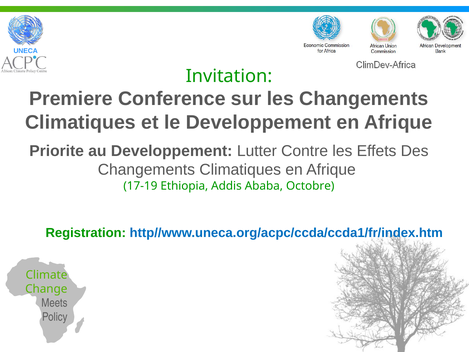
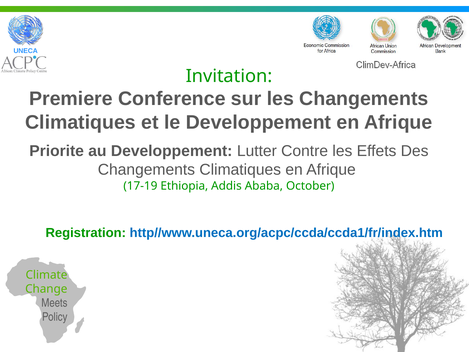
Octobre: Octobre -> October
